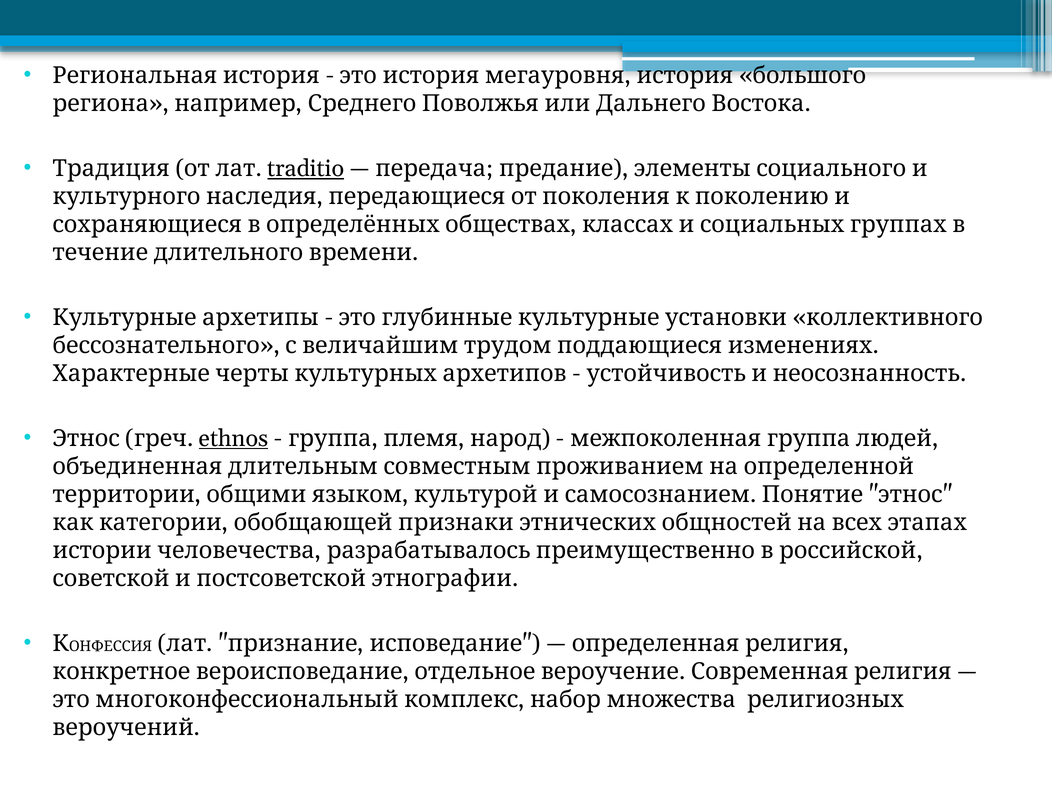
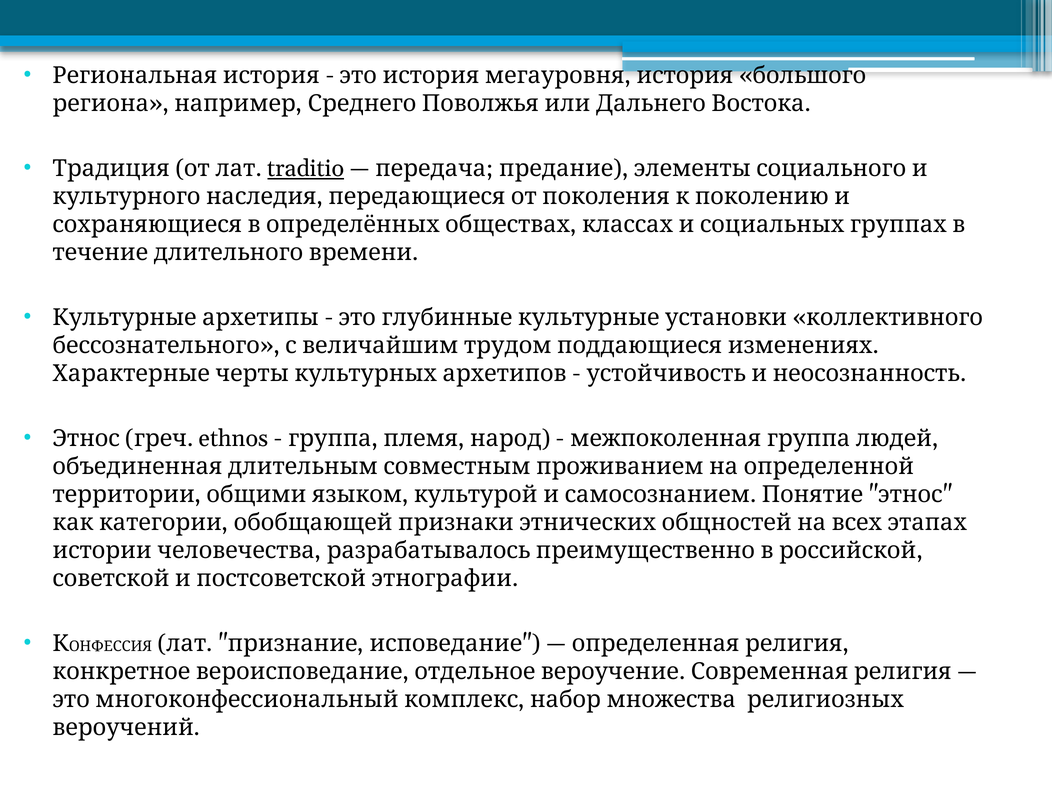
ethnos underline: present -> none
